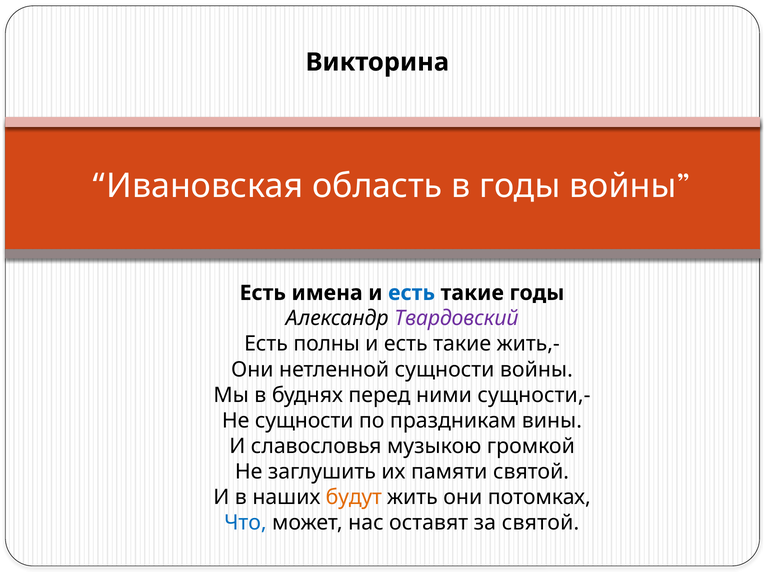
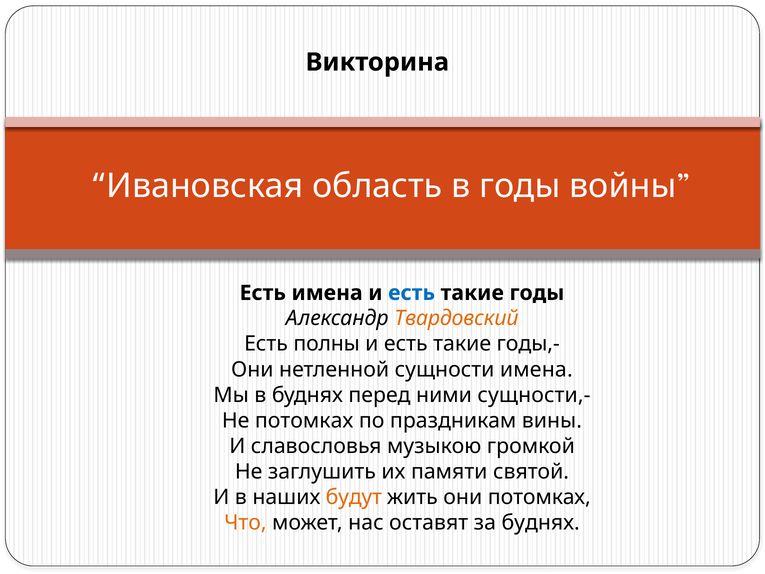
Твардовский colour: purple -> orange
жить,-: жить,- -> годы,-
сущности войны: войны -> имена
Не сущности: сущности -> потомках
Что colour: blue -> orange
за святой: святой -> буднях
